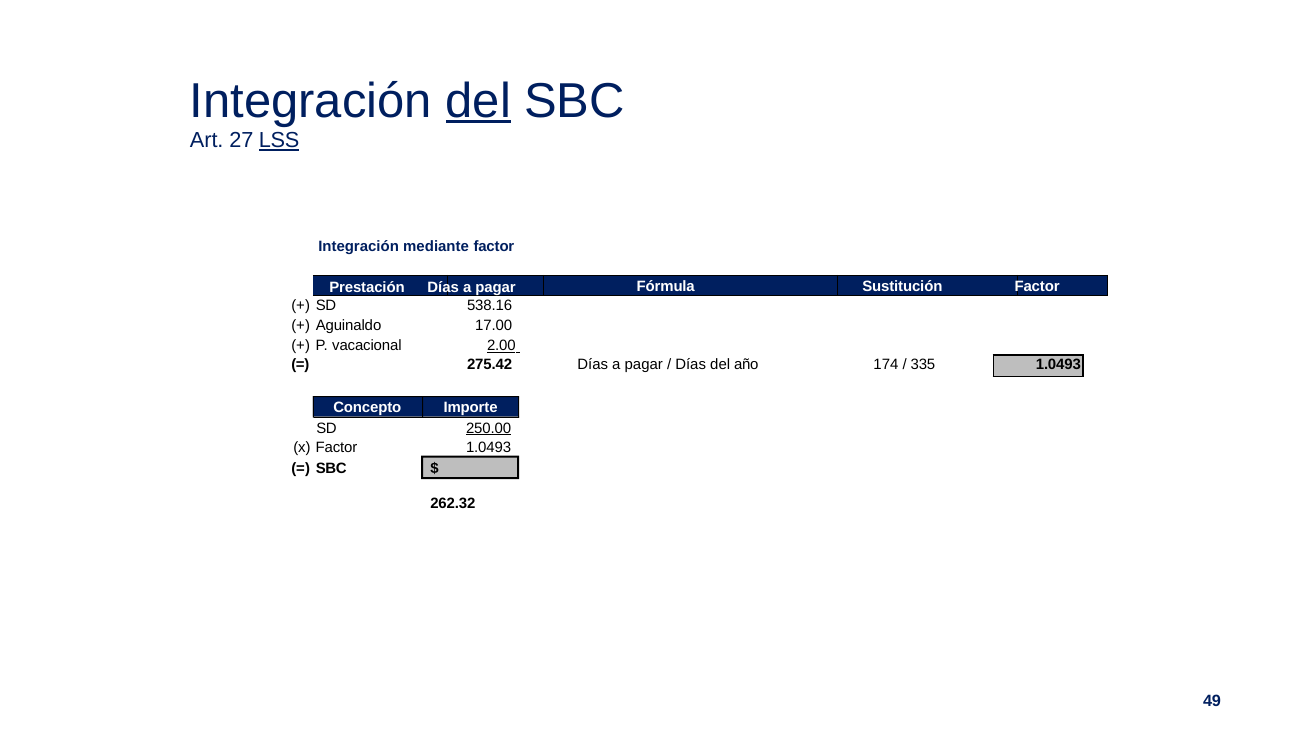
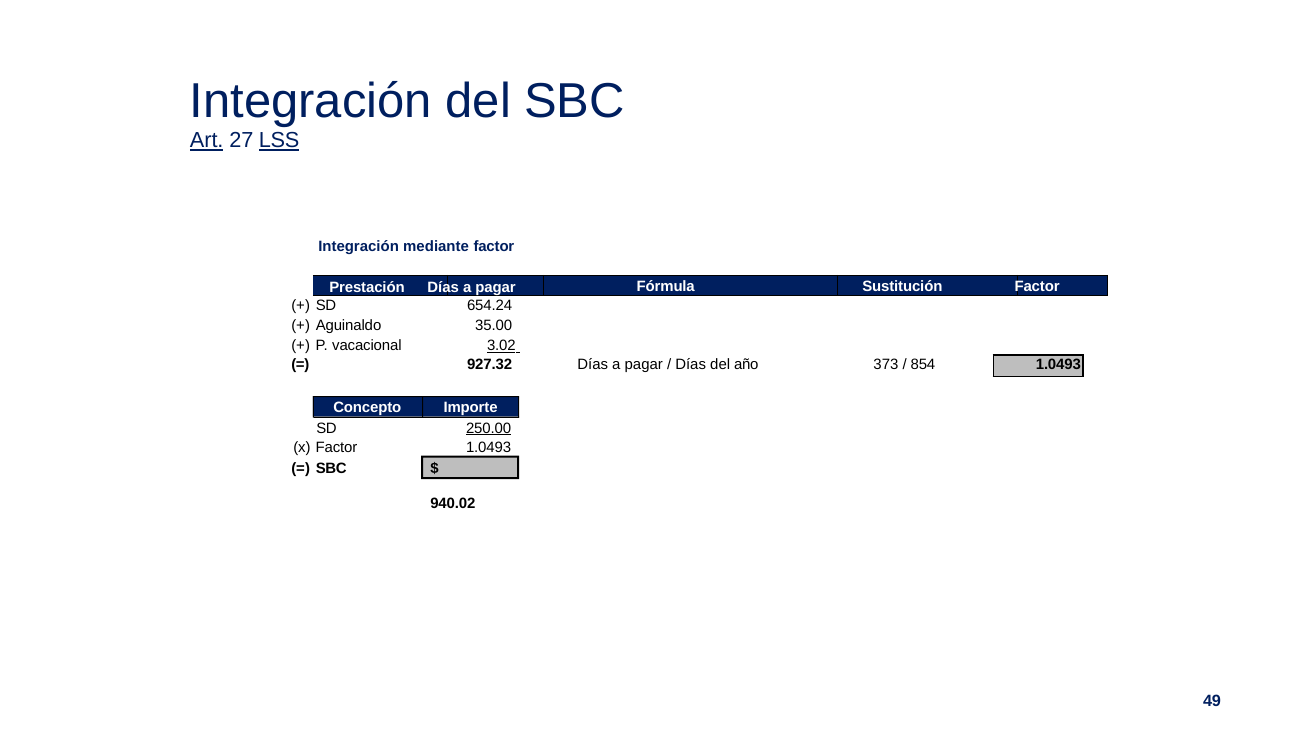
del at (478, 101) underline: present -> none
Art underline: none -> present
538.16: 538.16 -> 654.24
17.00: 17.00 -> 35.00
2.00: 2.00 -> 3.02
275.42: 275.42 -> 927.32
174: 174 -> 373
335: 335 -> 854
262.32: 262.32 -> 940.02
